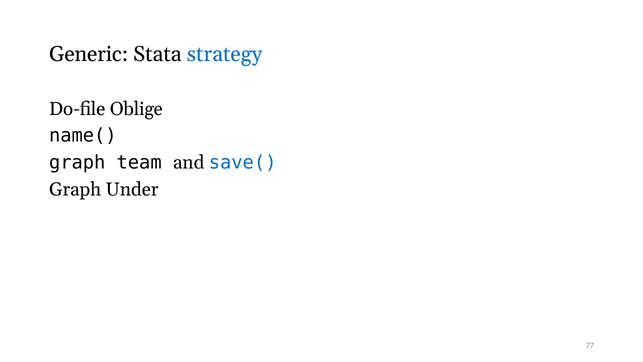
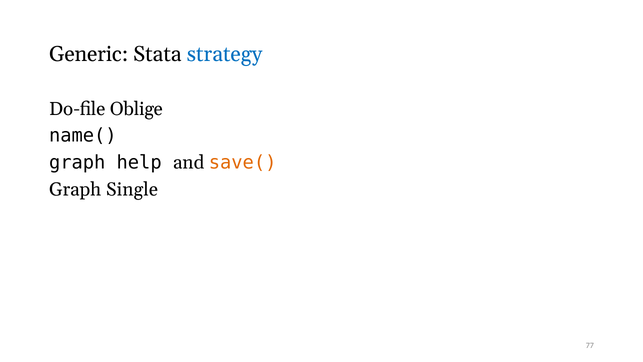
team: team -> help
save( colour: blue -> orange
Under: Under -> Single
